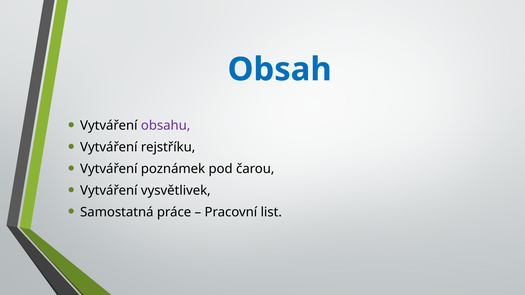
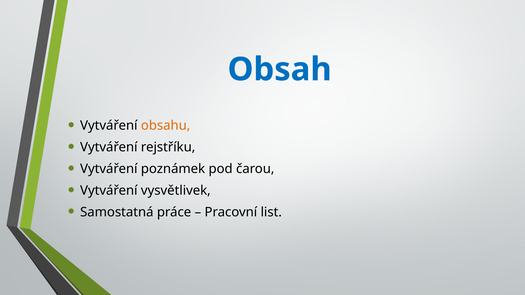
obsahu colour: purple -> orange
